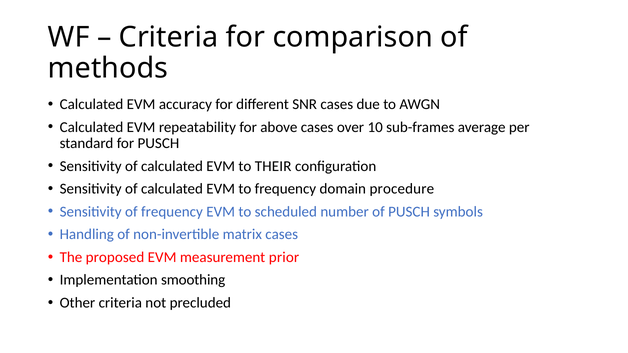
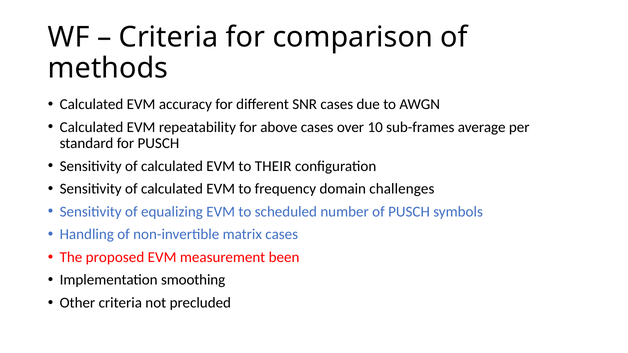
procedure: procedure -> challenges
of frequency: frequency -> equalizing
prior: prior -> been
